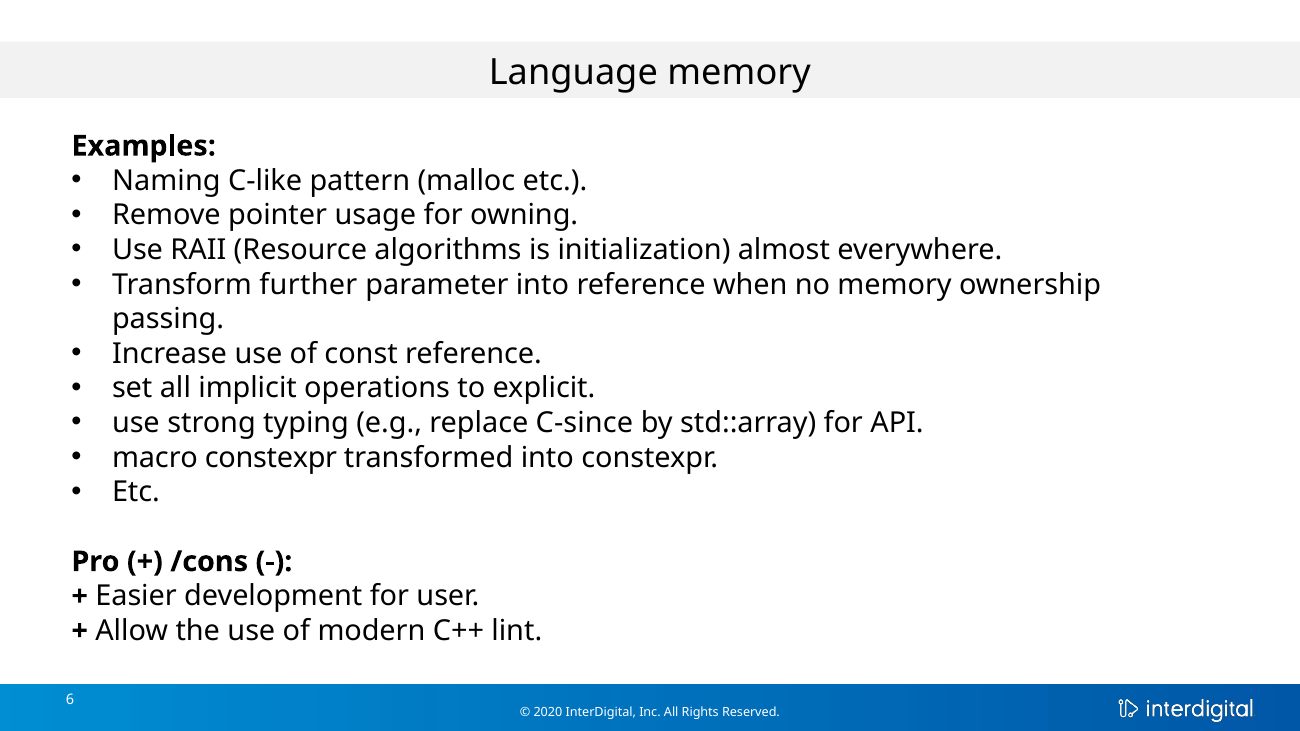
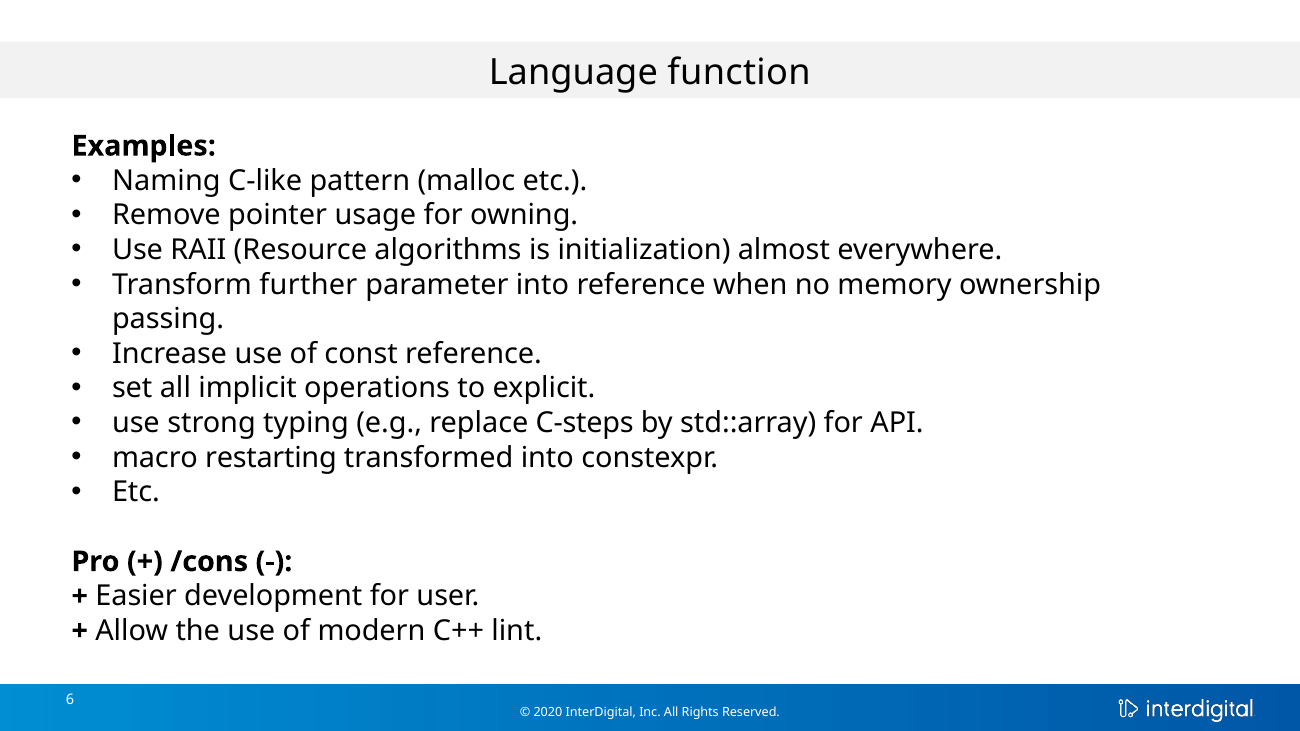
Language memory: memory -> function
C-since: C-since -> C-steps
macro constexpr: constexpr -> restarting
